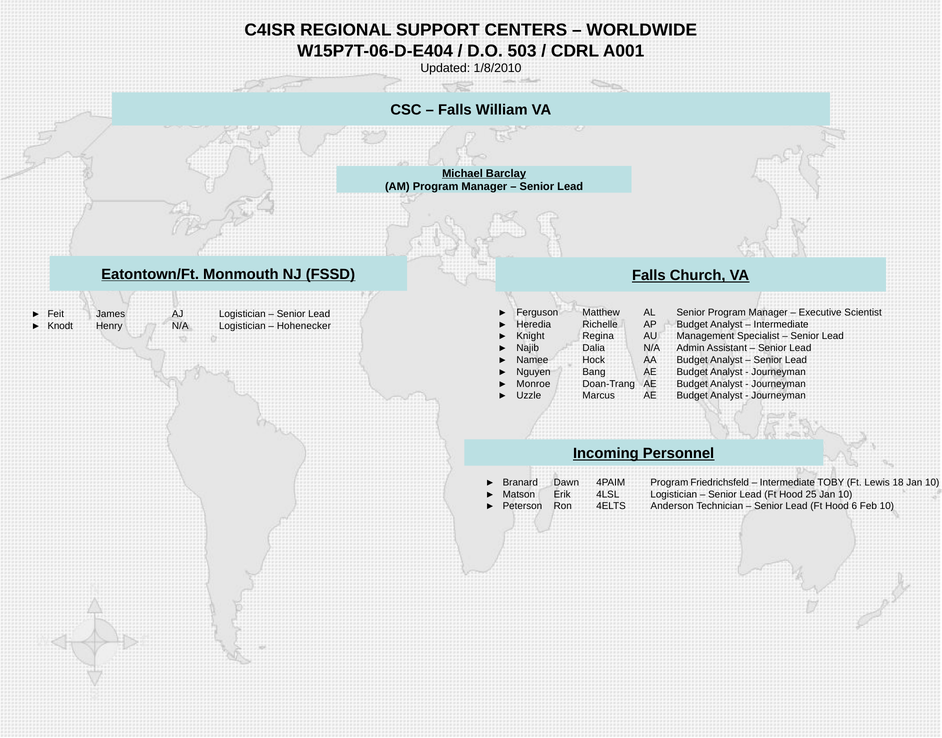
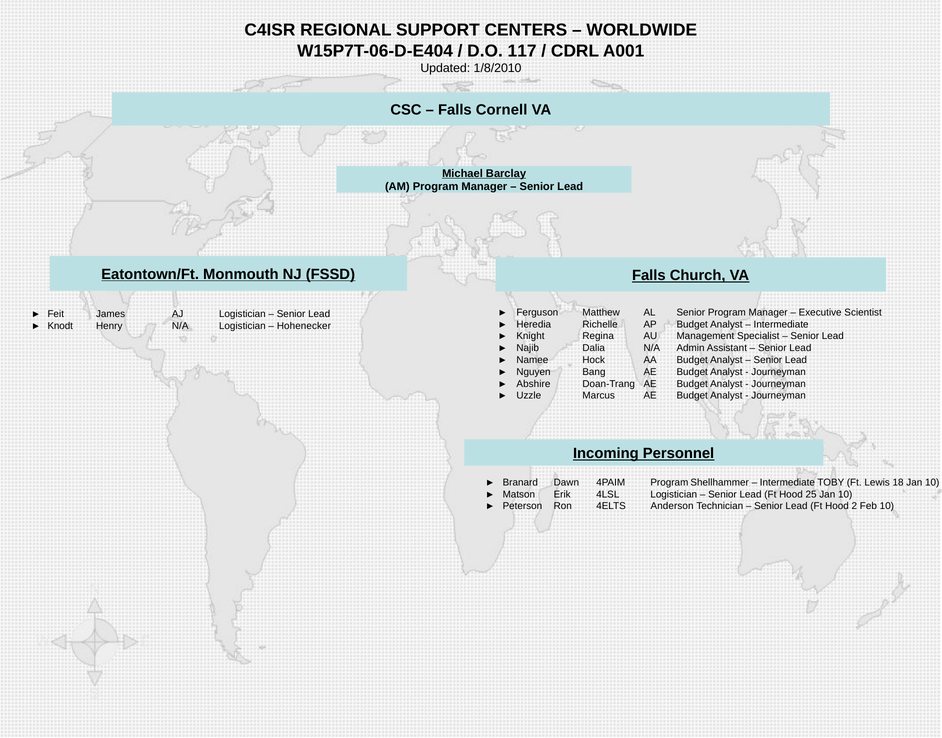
503: 503 -> 117
William: William -> Cornell
Monroe: Monroe -> Abshire
Friedrichsfeld: Friedrichsfeld -> Shellhammer
6: 6 -> 2
